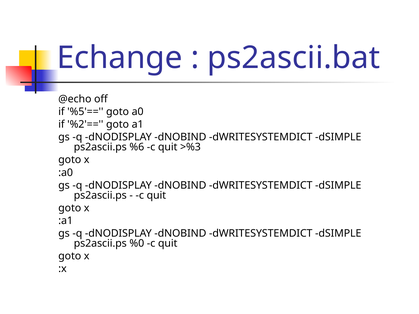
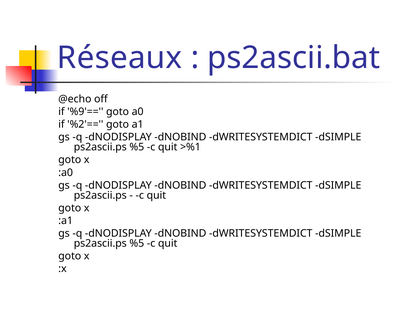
Echange: Echange -> Réseaux
%5'==: %5'== -> %9'==
%6 at (137, 147): %6 -> %5
>%3: >%3 -> >%1
%0 at (137, 244): %0 -> %5
